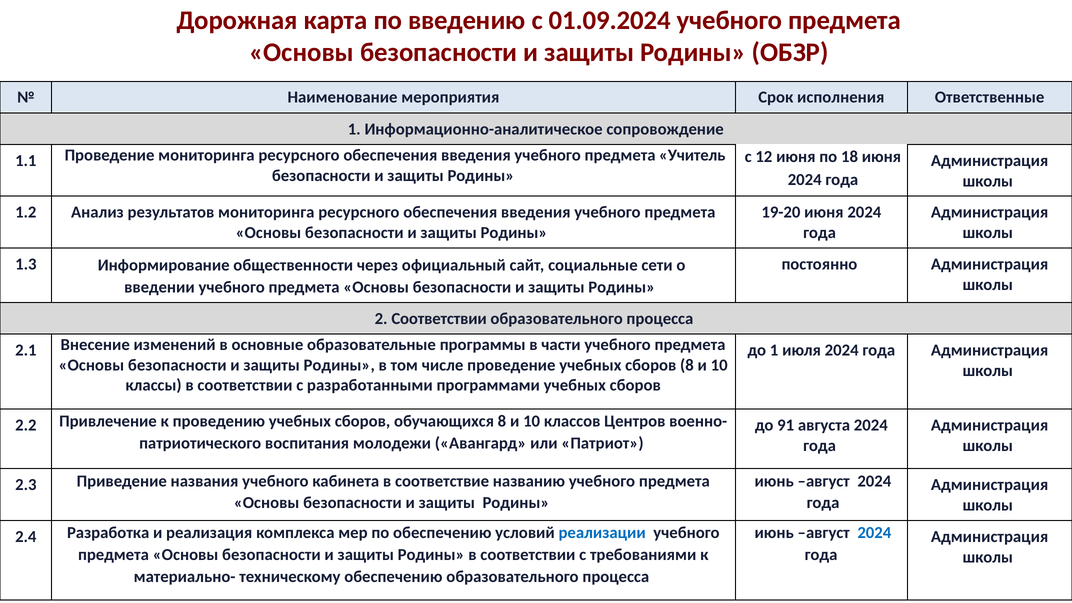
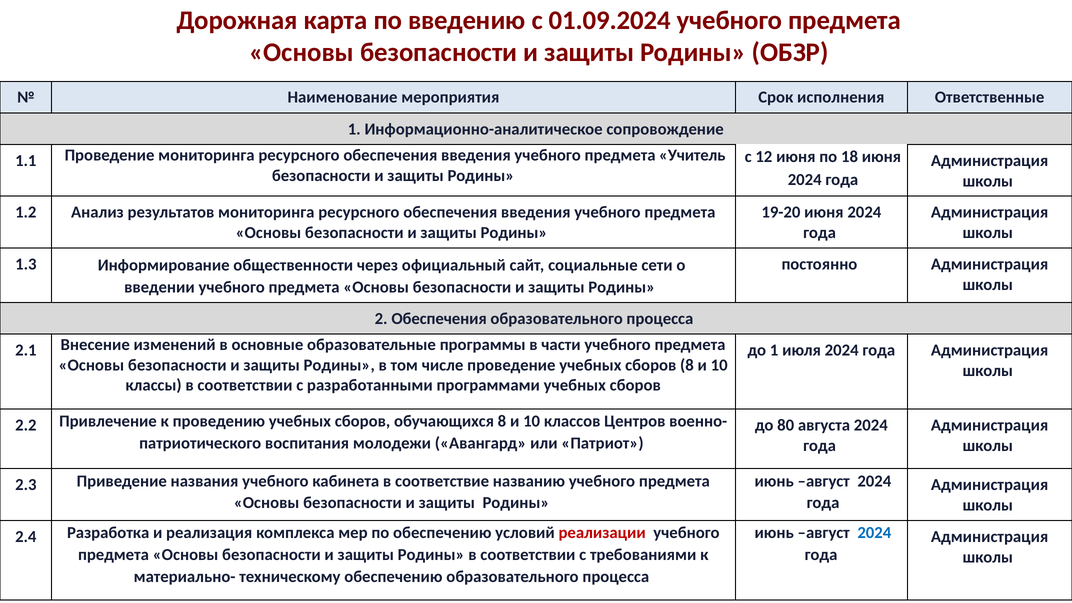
2 Соответствии: Соответствии -> Обеспечения
91: 91 -> 80
реализации colour: blue -> red
